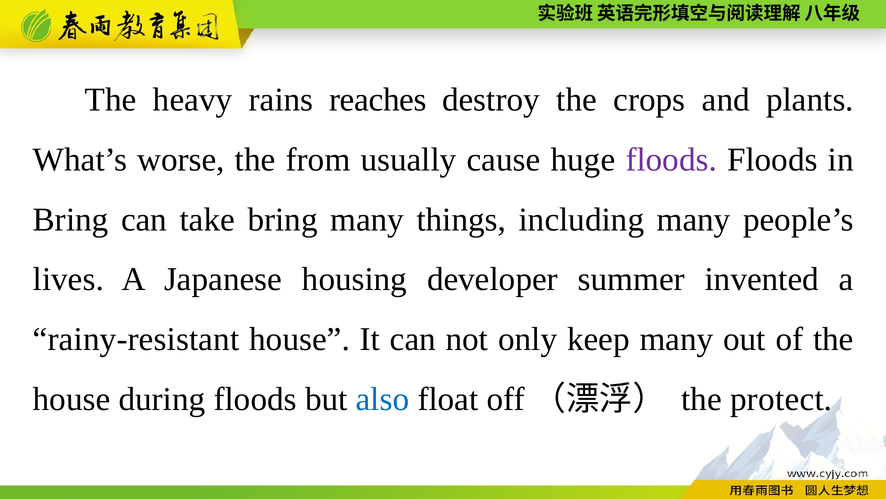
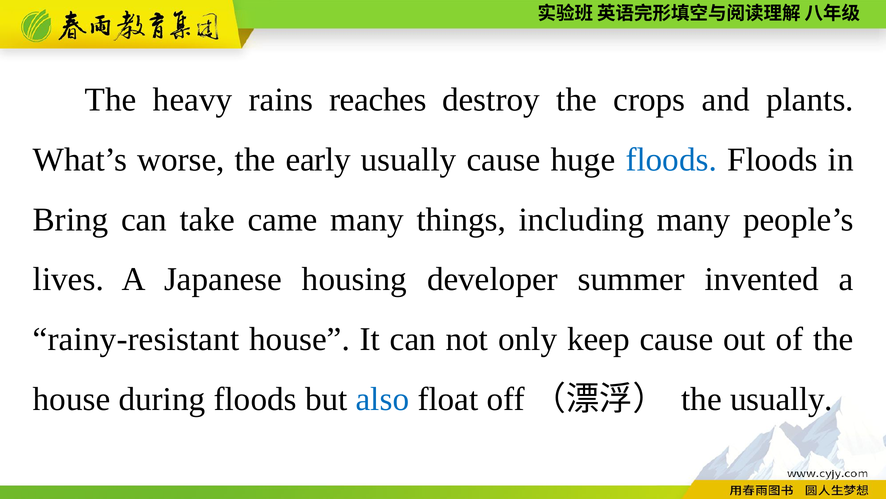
from: from -> early
floods at (671, 160) colour: purple -> blue
take bring: bring -> came
keep many: many -> cause
the protect: protect -> usually
